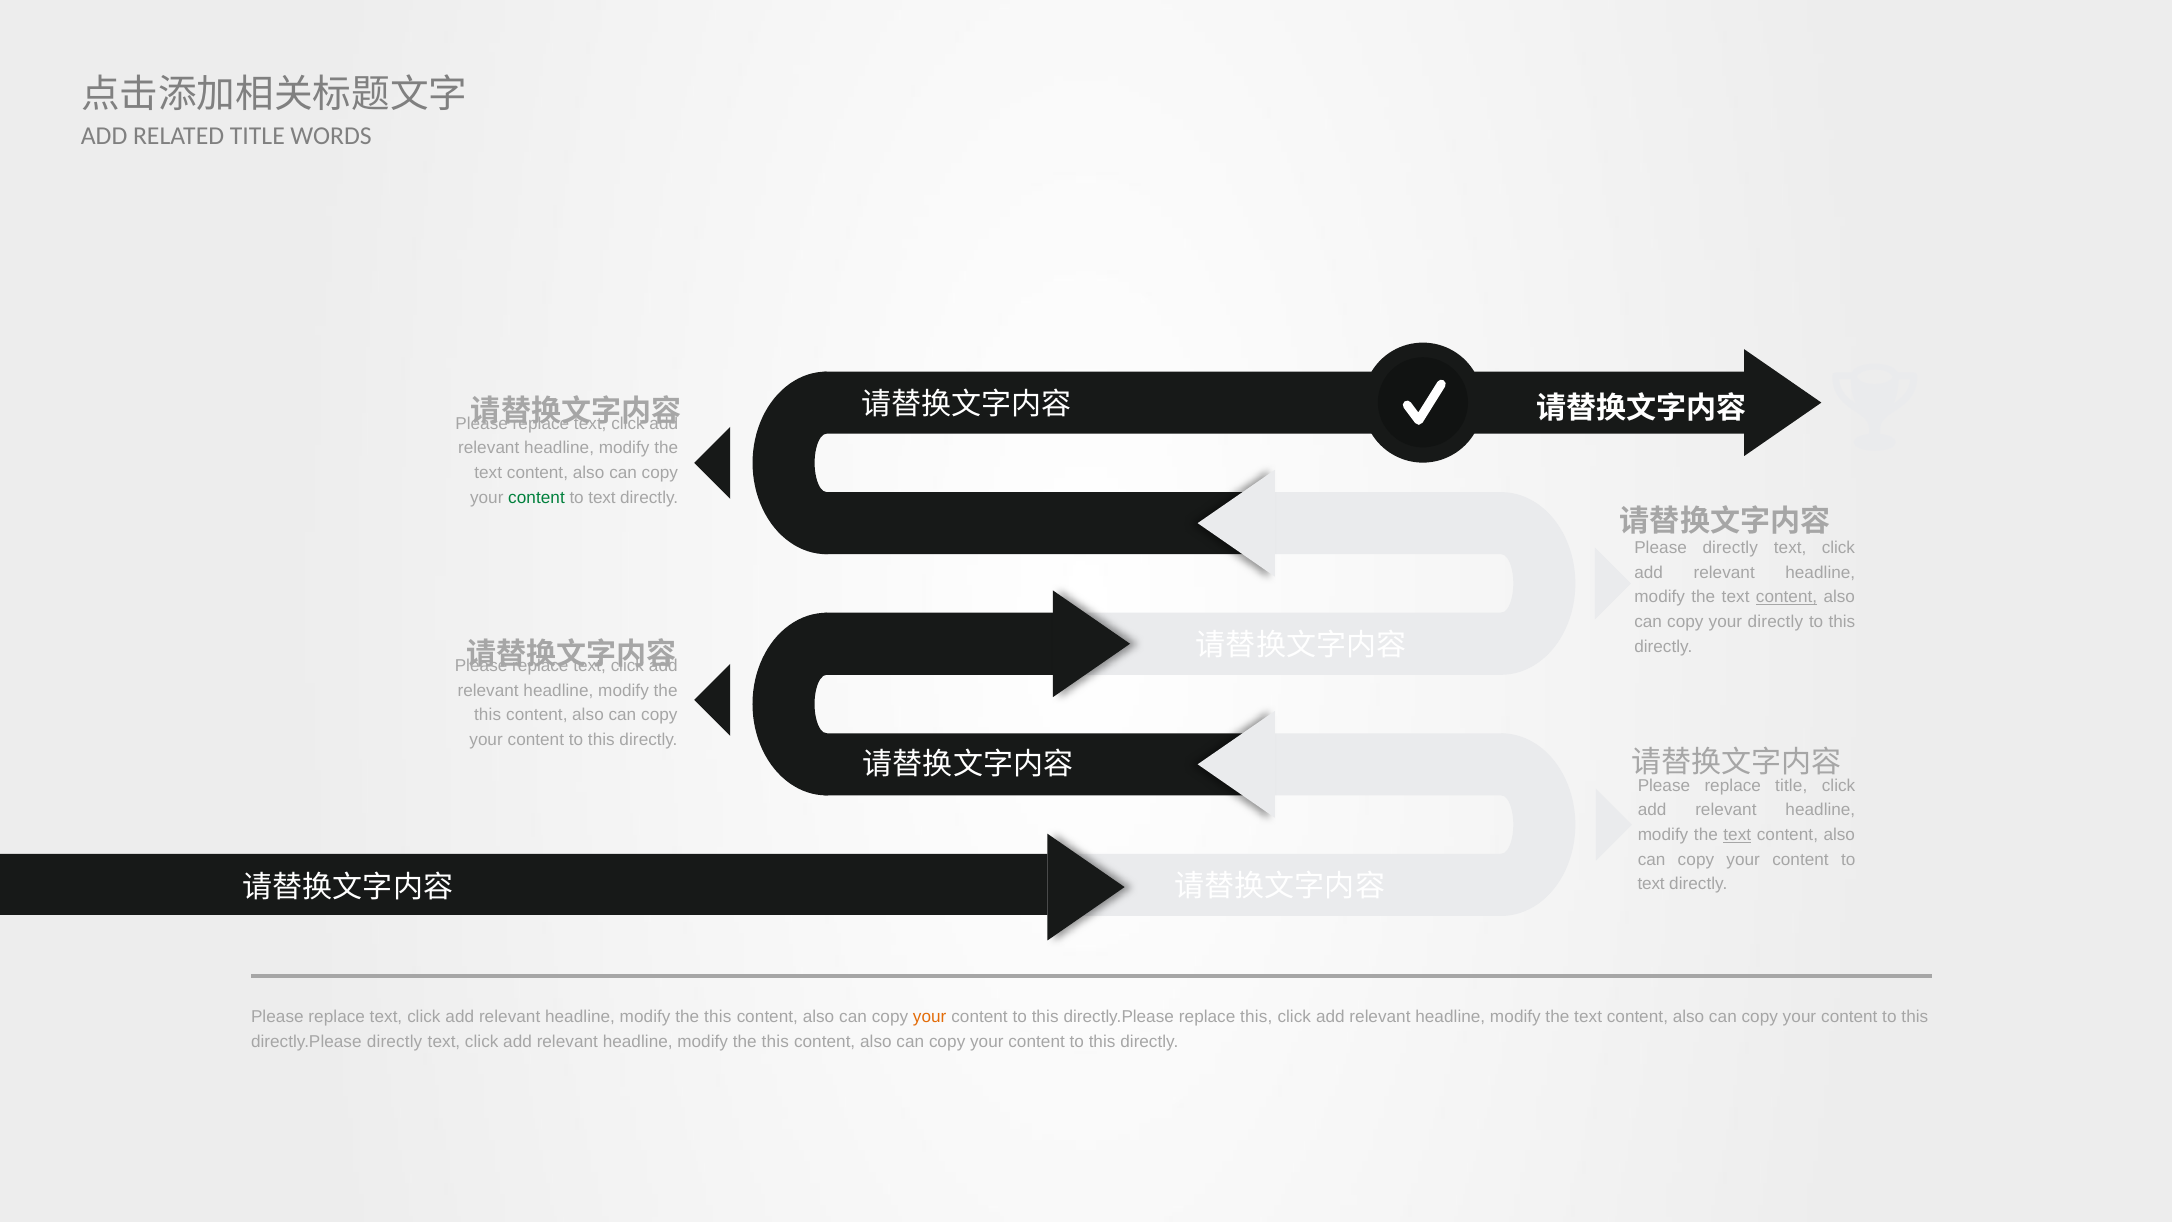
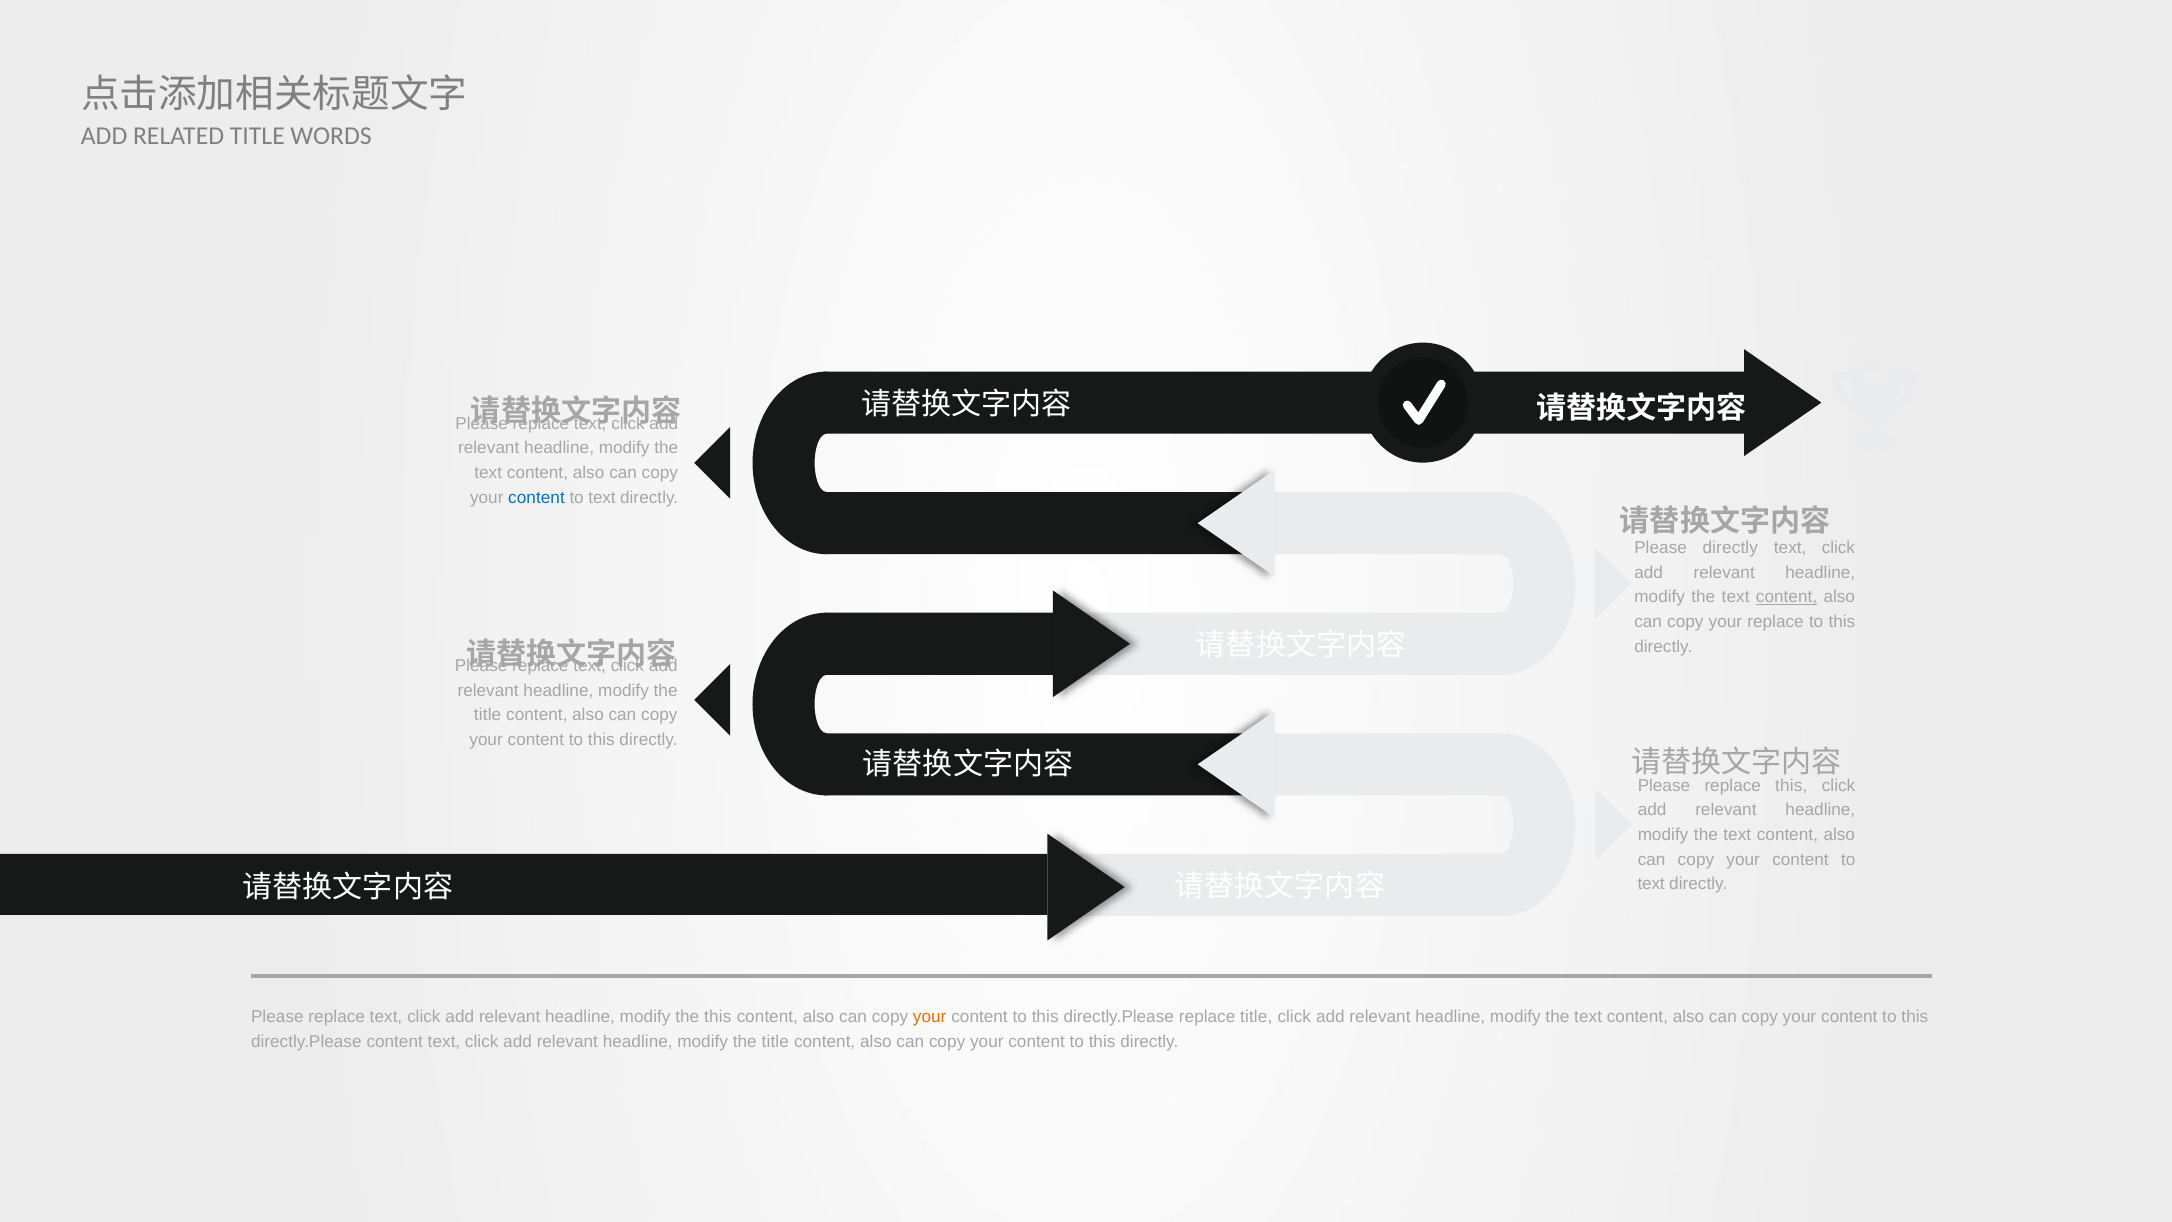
content at (536, 497) colour: green -> blue
your directly: directly -> replace
this at (488, 715): this -> title
replace title: title -> this
text at (1737, 835) underline: present -> none
replace this: this -> title
directly.Please directly: directly -> content
this at (775, 1041): this -> title
